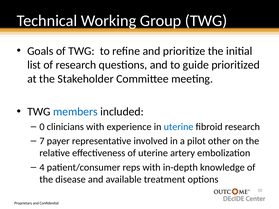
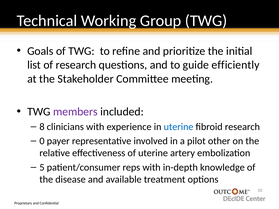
prioritized: prioritized -> efficiently
members colour: blue -> purple
0: 0 -> 8
7: 7 -> 0
4: 4 -> 5
